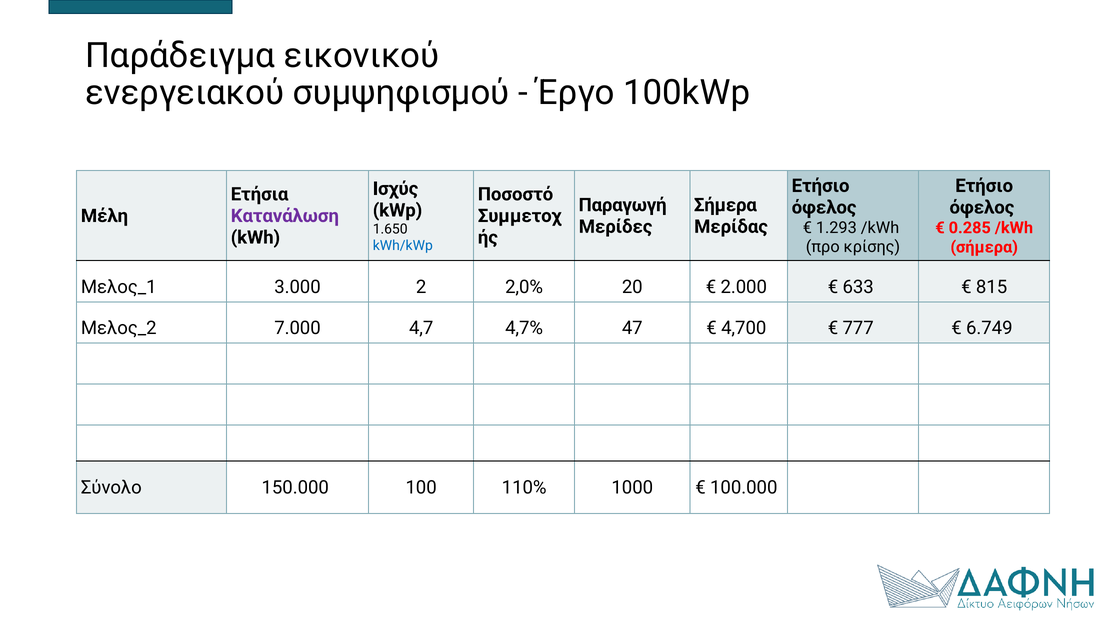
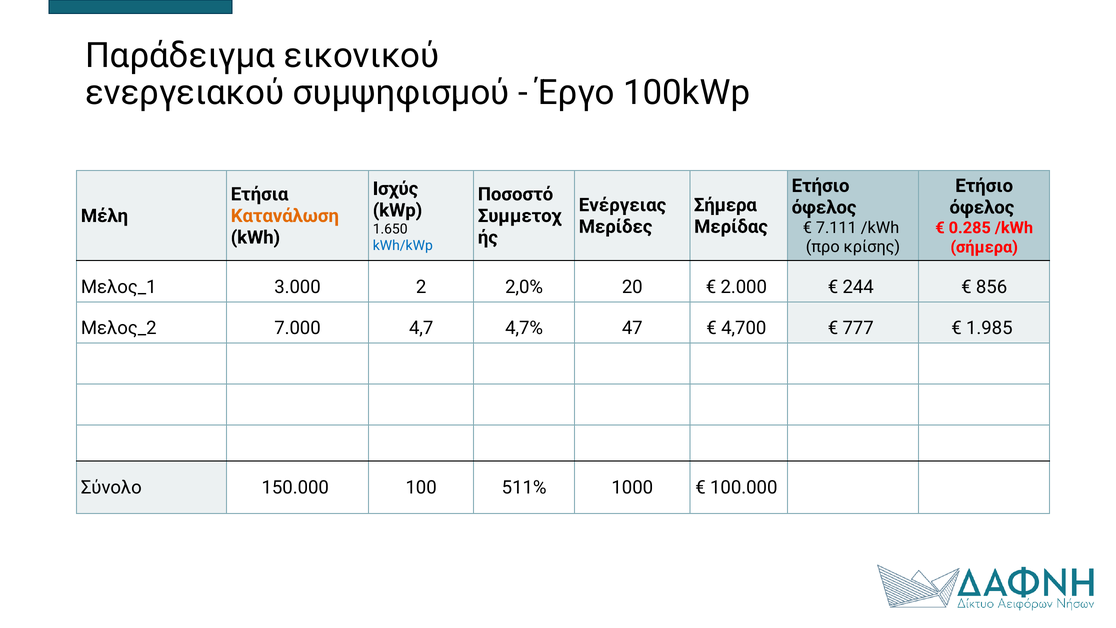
Παραγωγή: Παραγωγή -> Ενέργειας
Κατανάλωση colour: purple -> orange
1.293: 1.293 -> 7.111
633: 633 -> 244
815: 815 -> 856
6.749: 6.749 -> 1.985
110%: 110% -> 511%
